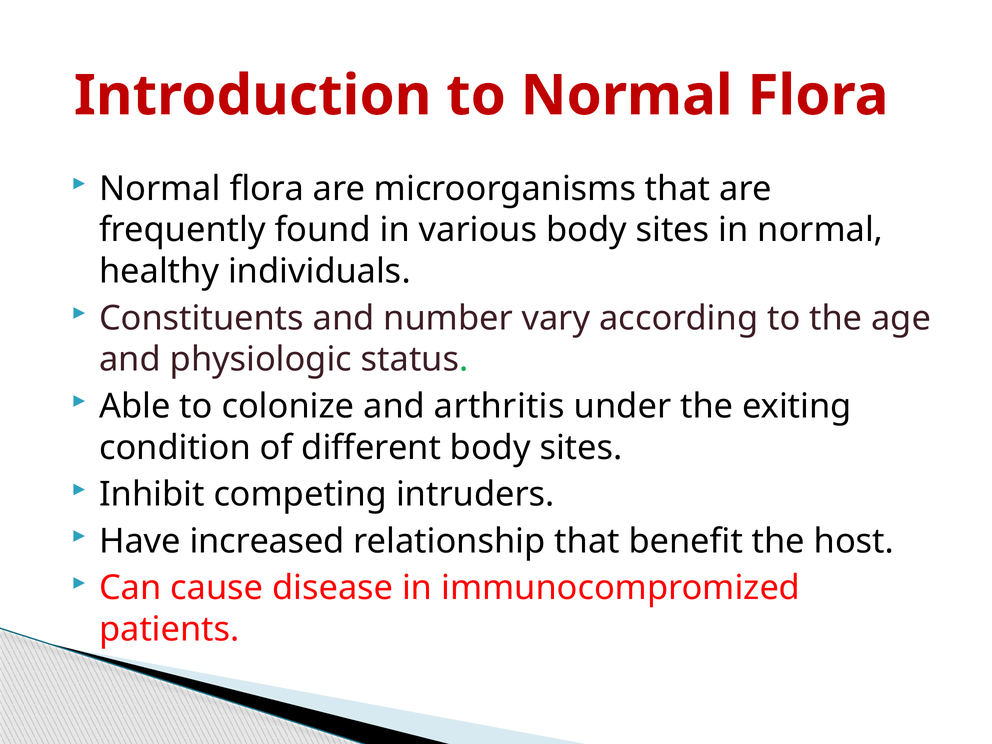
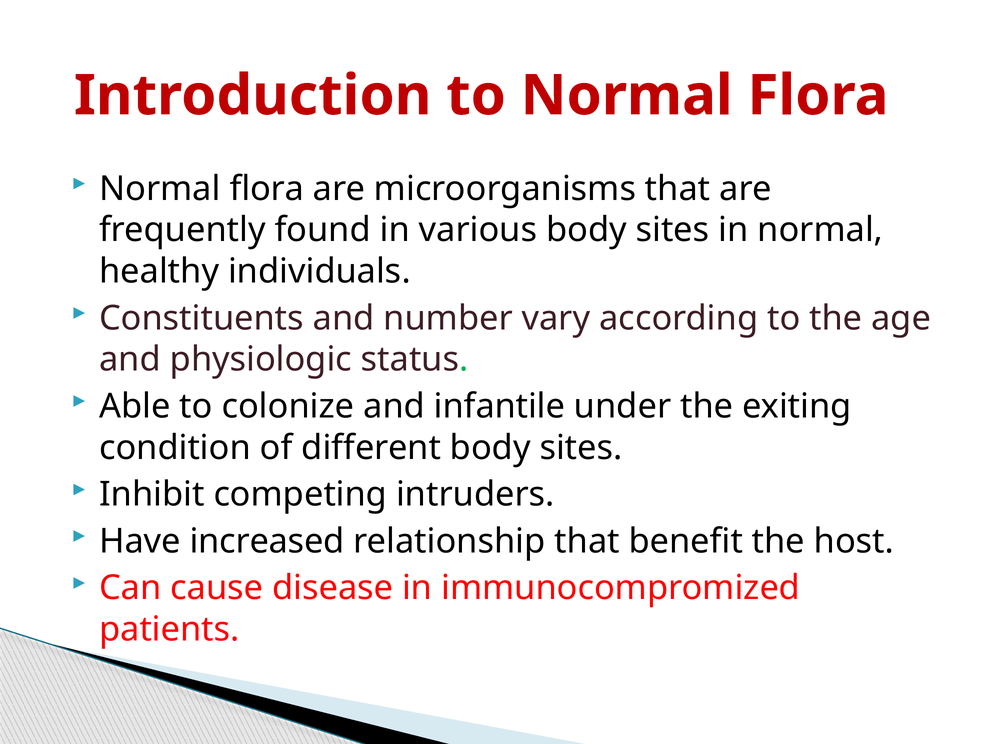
arthritis: arthritis -> infantile
